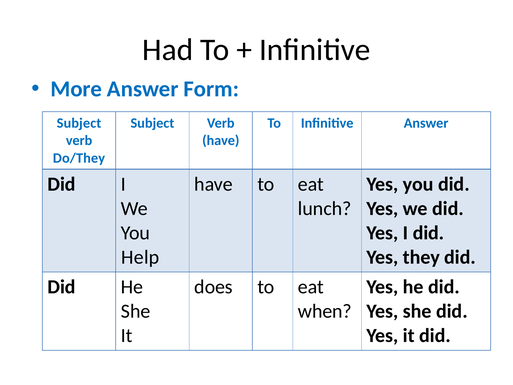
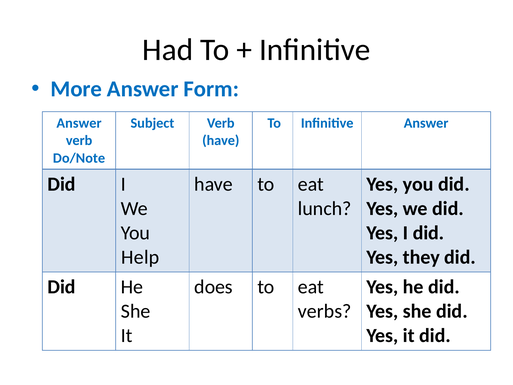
Subject at (79, 123): Subject -> Answer
Do/They: Do/They -> Do/Note
when: when -> verbs
